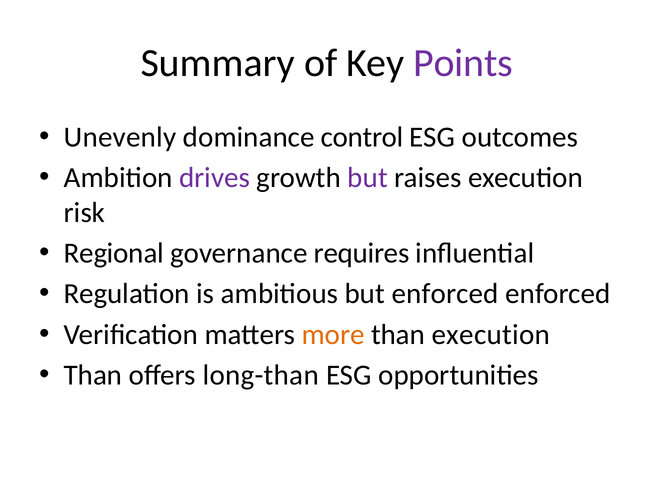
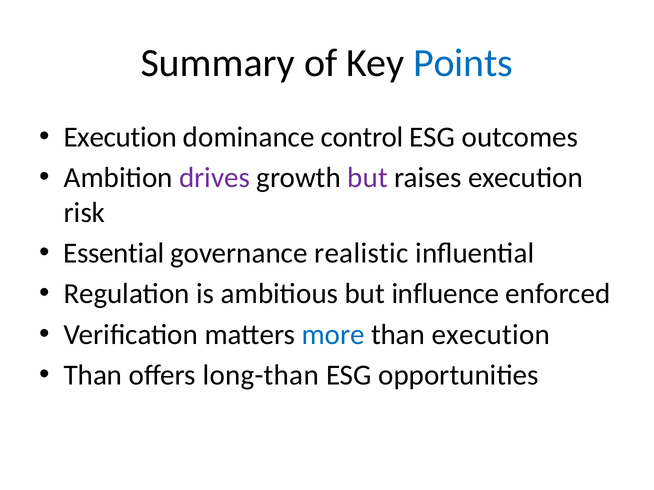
Points colour: purple -> blue
Unevenly at (120, 137): Unevenly -> Execution
Regional: Regional -> Essential
requires: requires -> realistic
but enforced: enforced -> influence
more colour: orange -> blue
